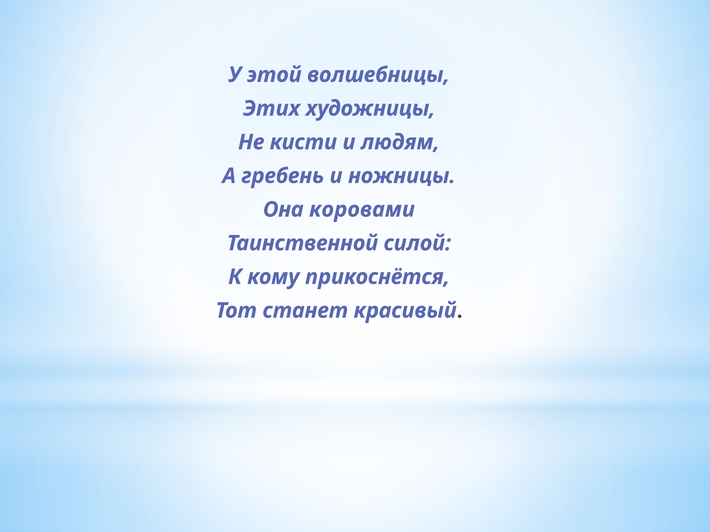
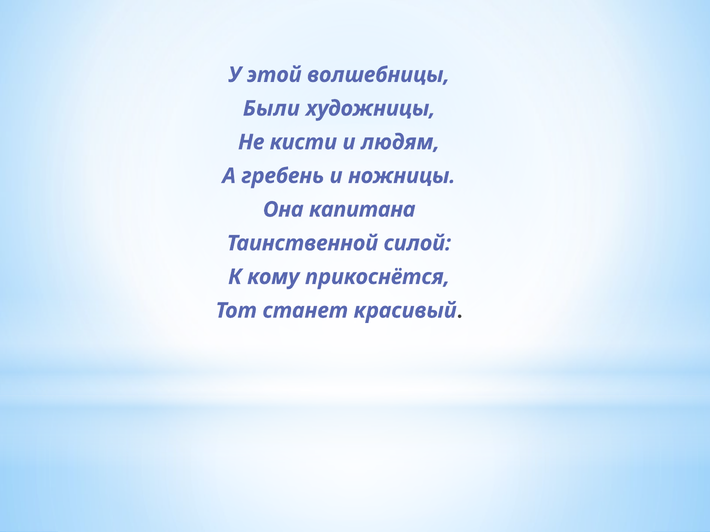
Этих: Этих -> Были
коровами: коровами -> капитана
